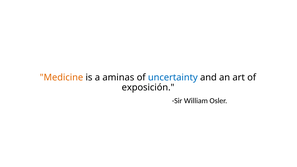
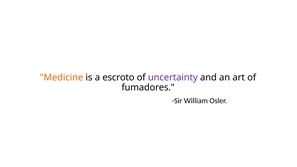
aminas: aminas -> escroto
uncertainty colour: blue -> purple
exposición: exposición -> fumadores
